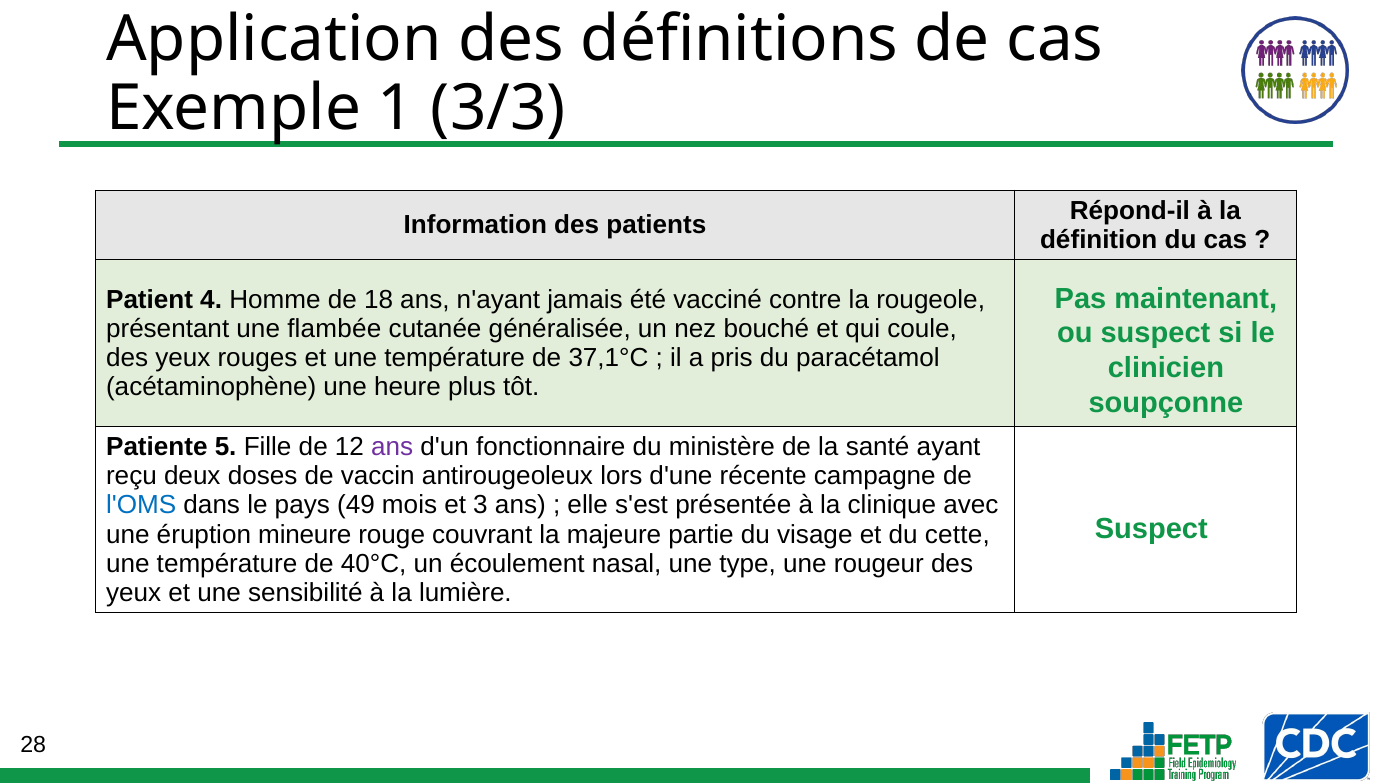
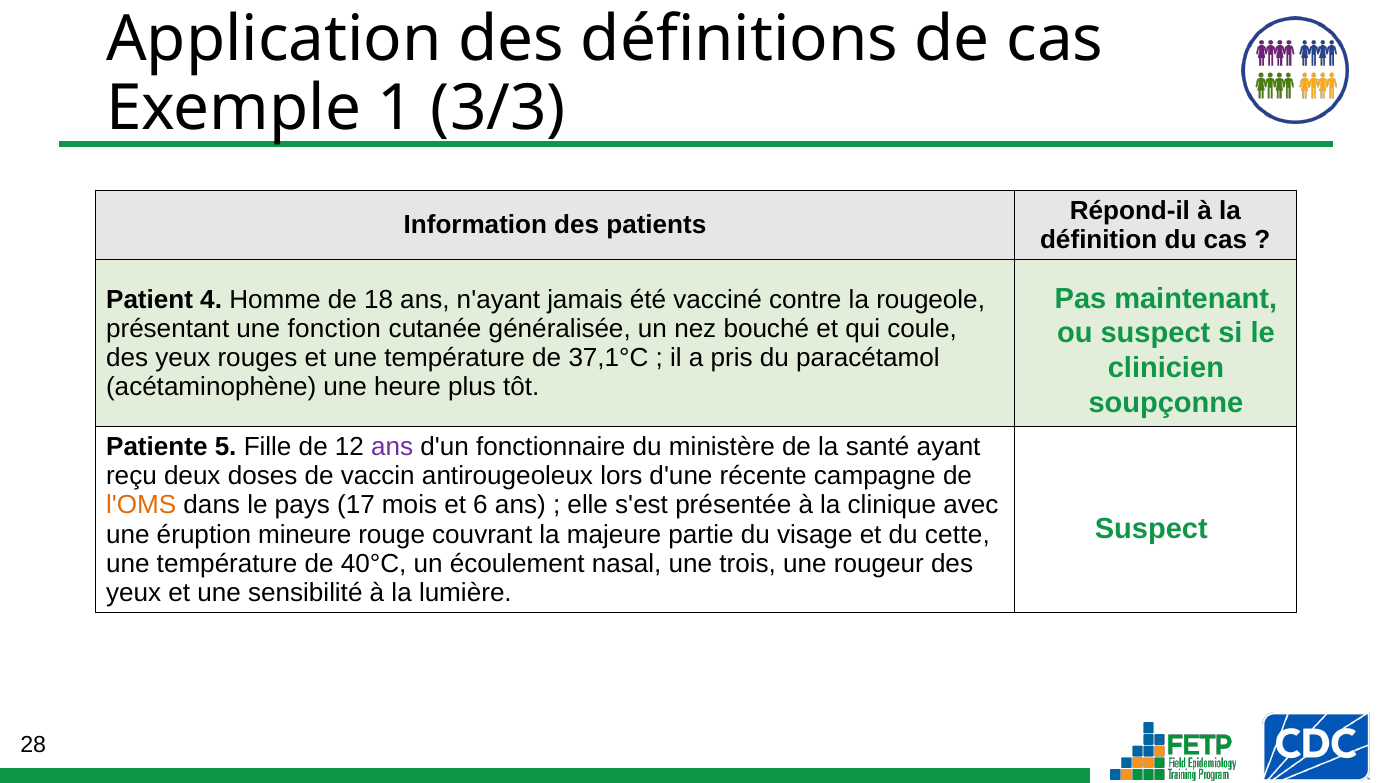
flambée: flambée -> fonction
l'OMS colour: blue -> orange
49: 49 -> 17
3: 3 -> 6
type: type -> trois
